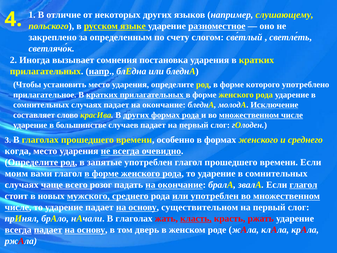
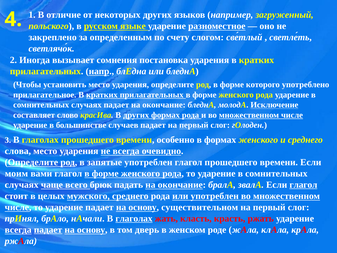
слушающему: слушающему -> загруженный
когда: когда -> слова
розог: розог -> брюк
новых: новых -> целых
глаголах at (134, 218) underline: none -> present
класть underline: present -> none
